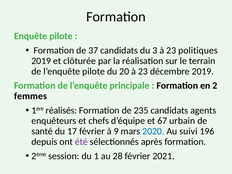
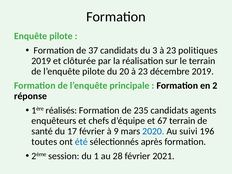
femmes: femmes -> réponse
67 urbain: urbain -> terrain
depuis: depuis -> toutes
été colour: purple -> blue
